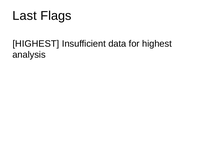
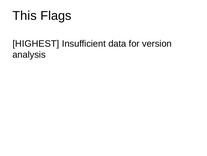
Last: Last -> This
for highest: highest -> version
